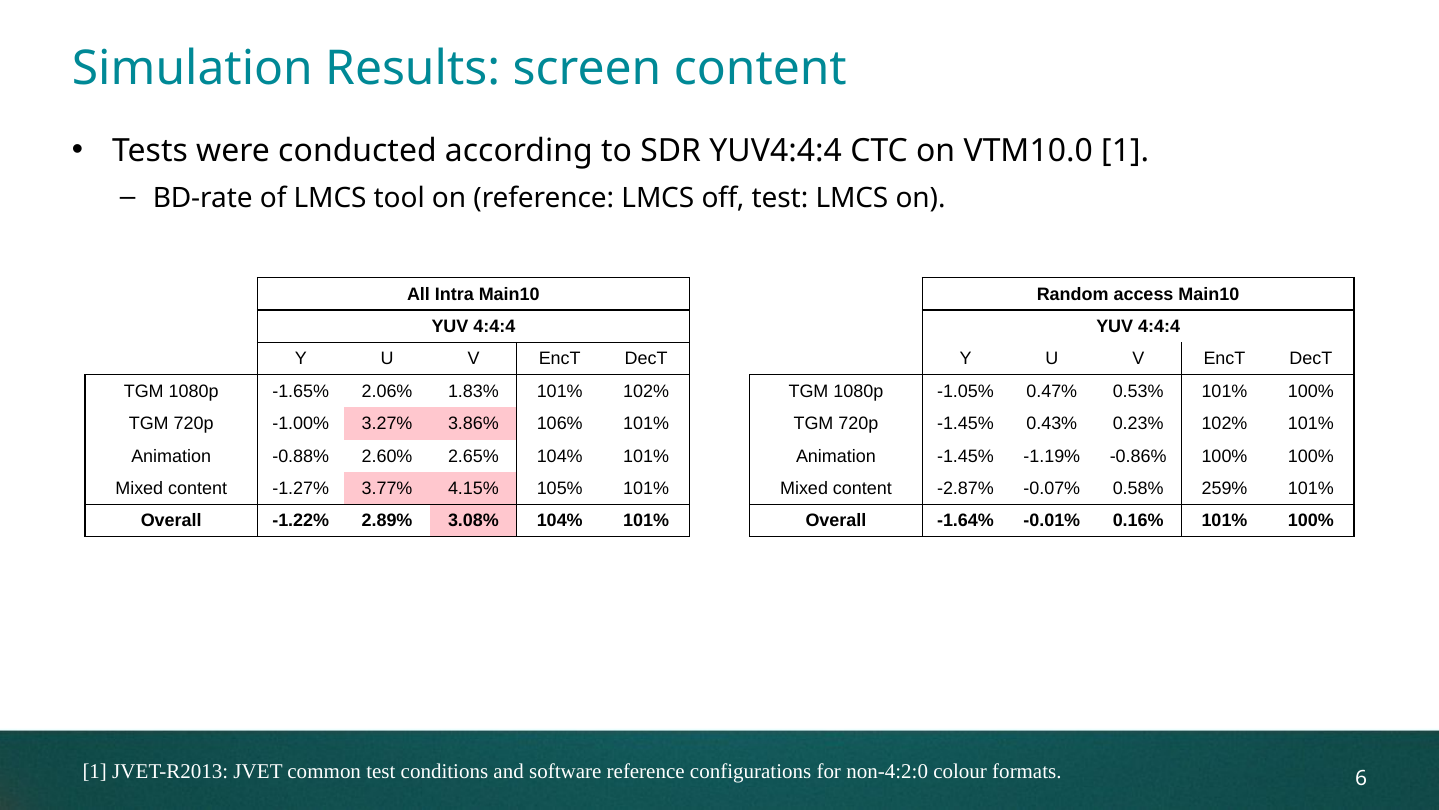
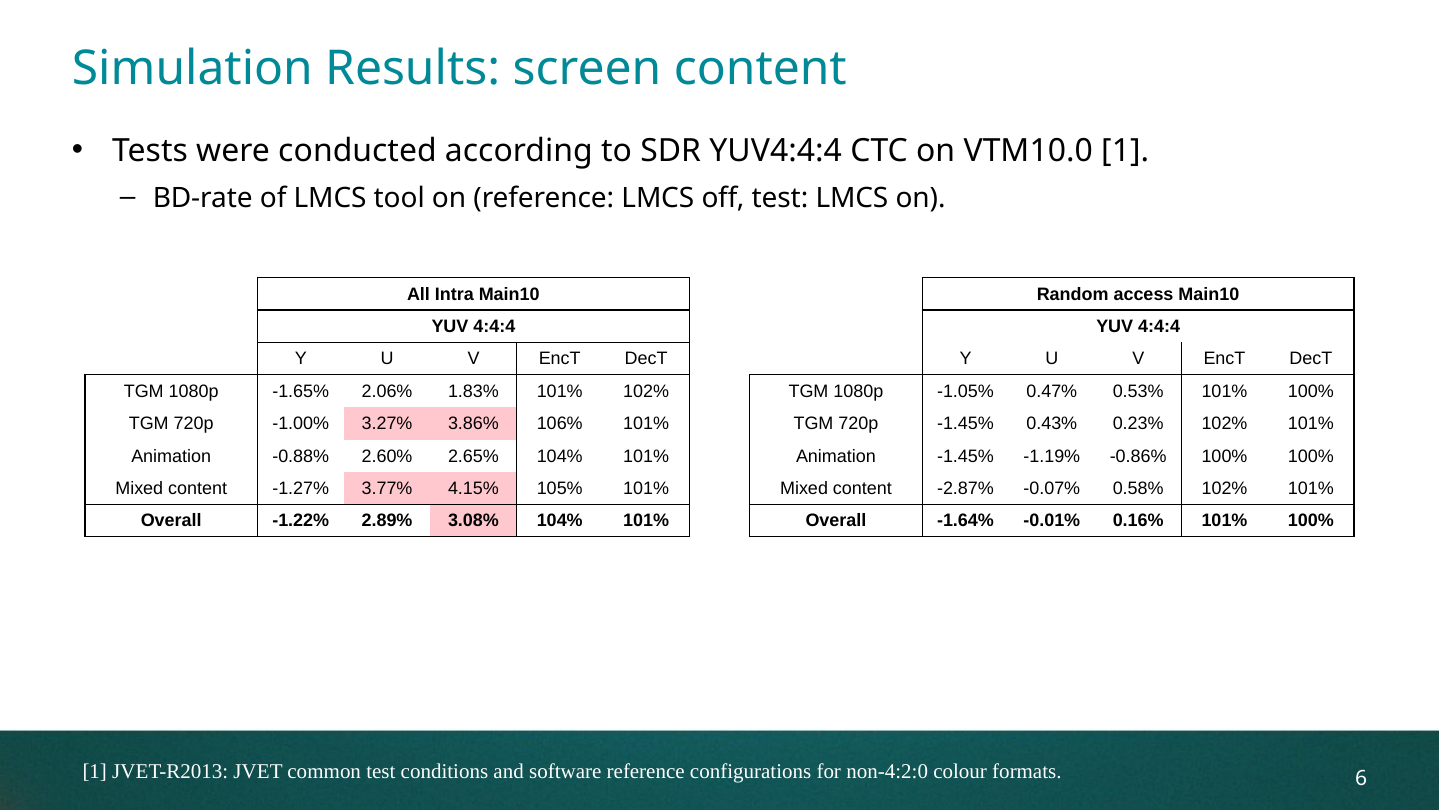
0.58% 259%: 259% -> 102%
